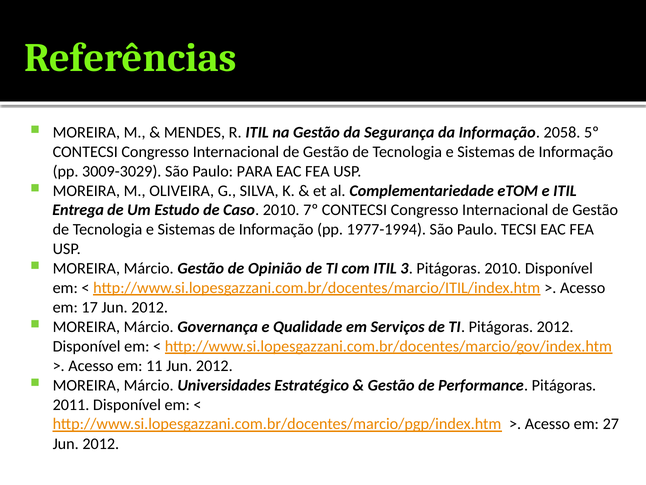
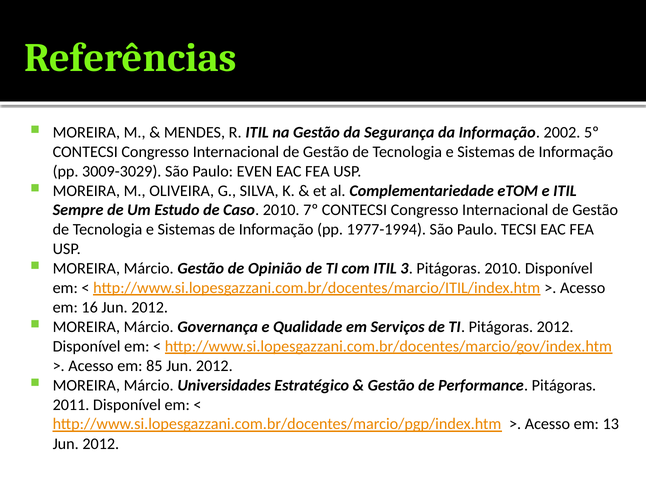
2058: 2058 -> 2002
PARA: PARA -> EVEN
Entrega: Entrega -> Sempre
17: 17 -> 16
11: 11 -> 85
27: 27 -> 13
